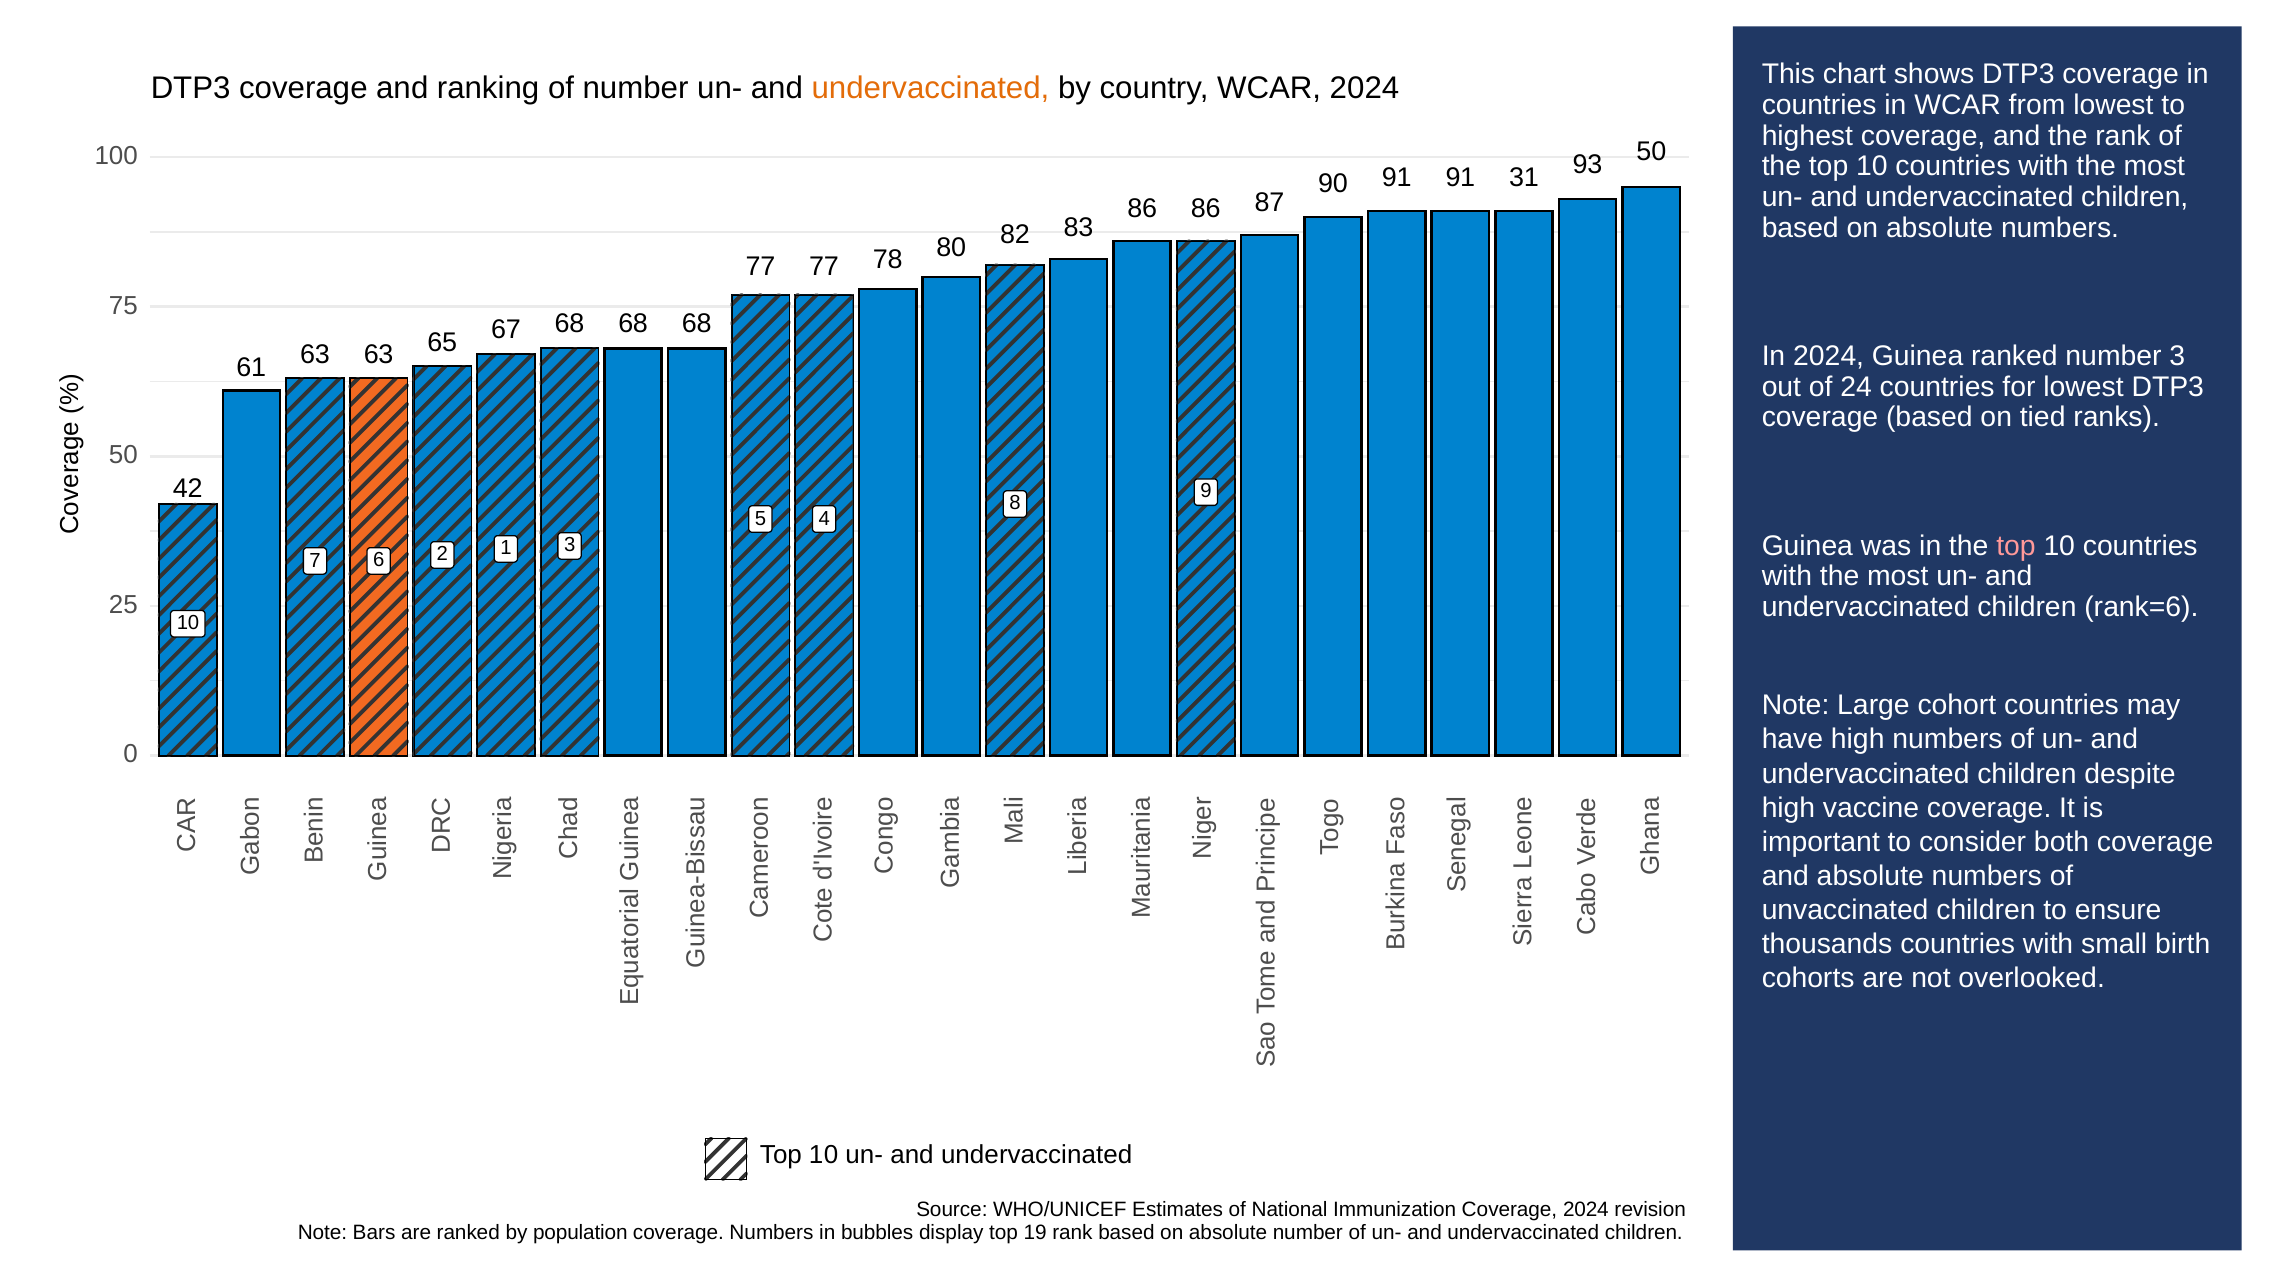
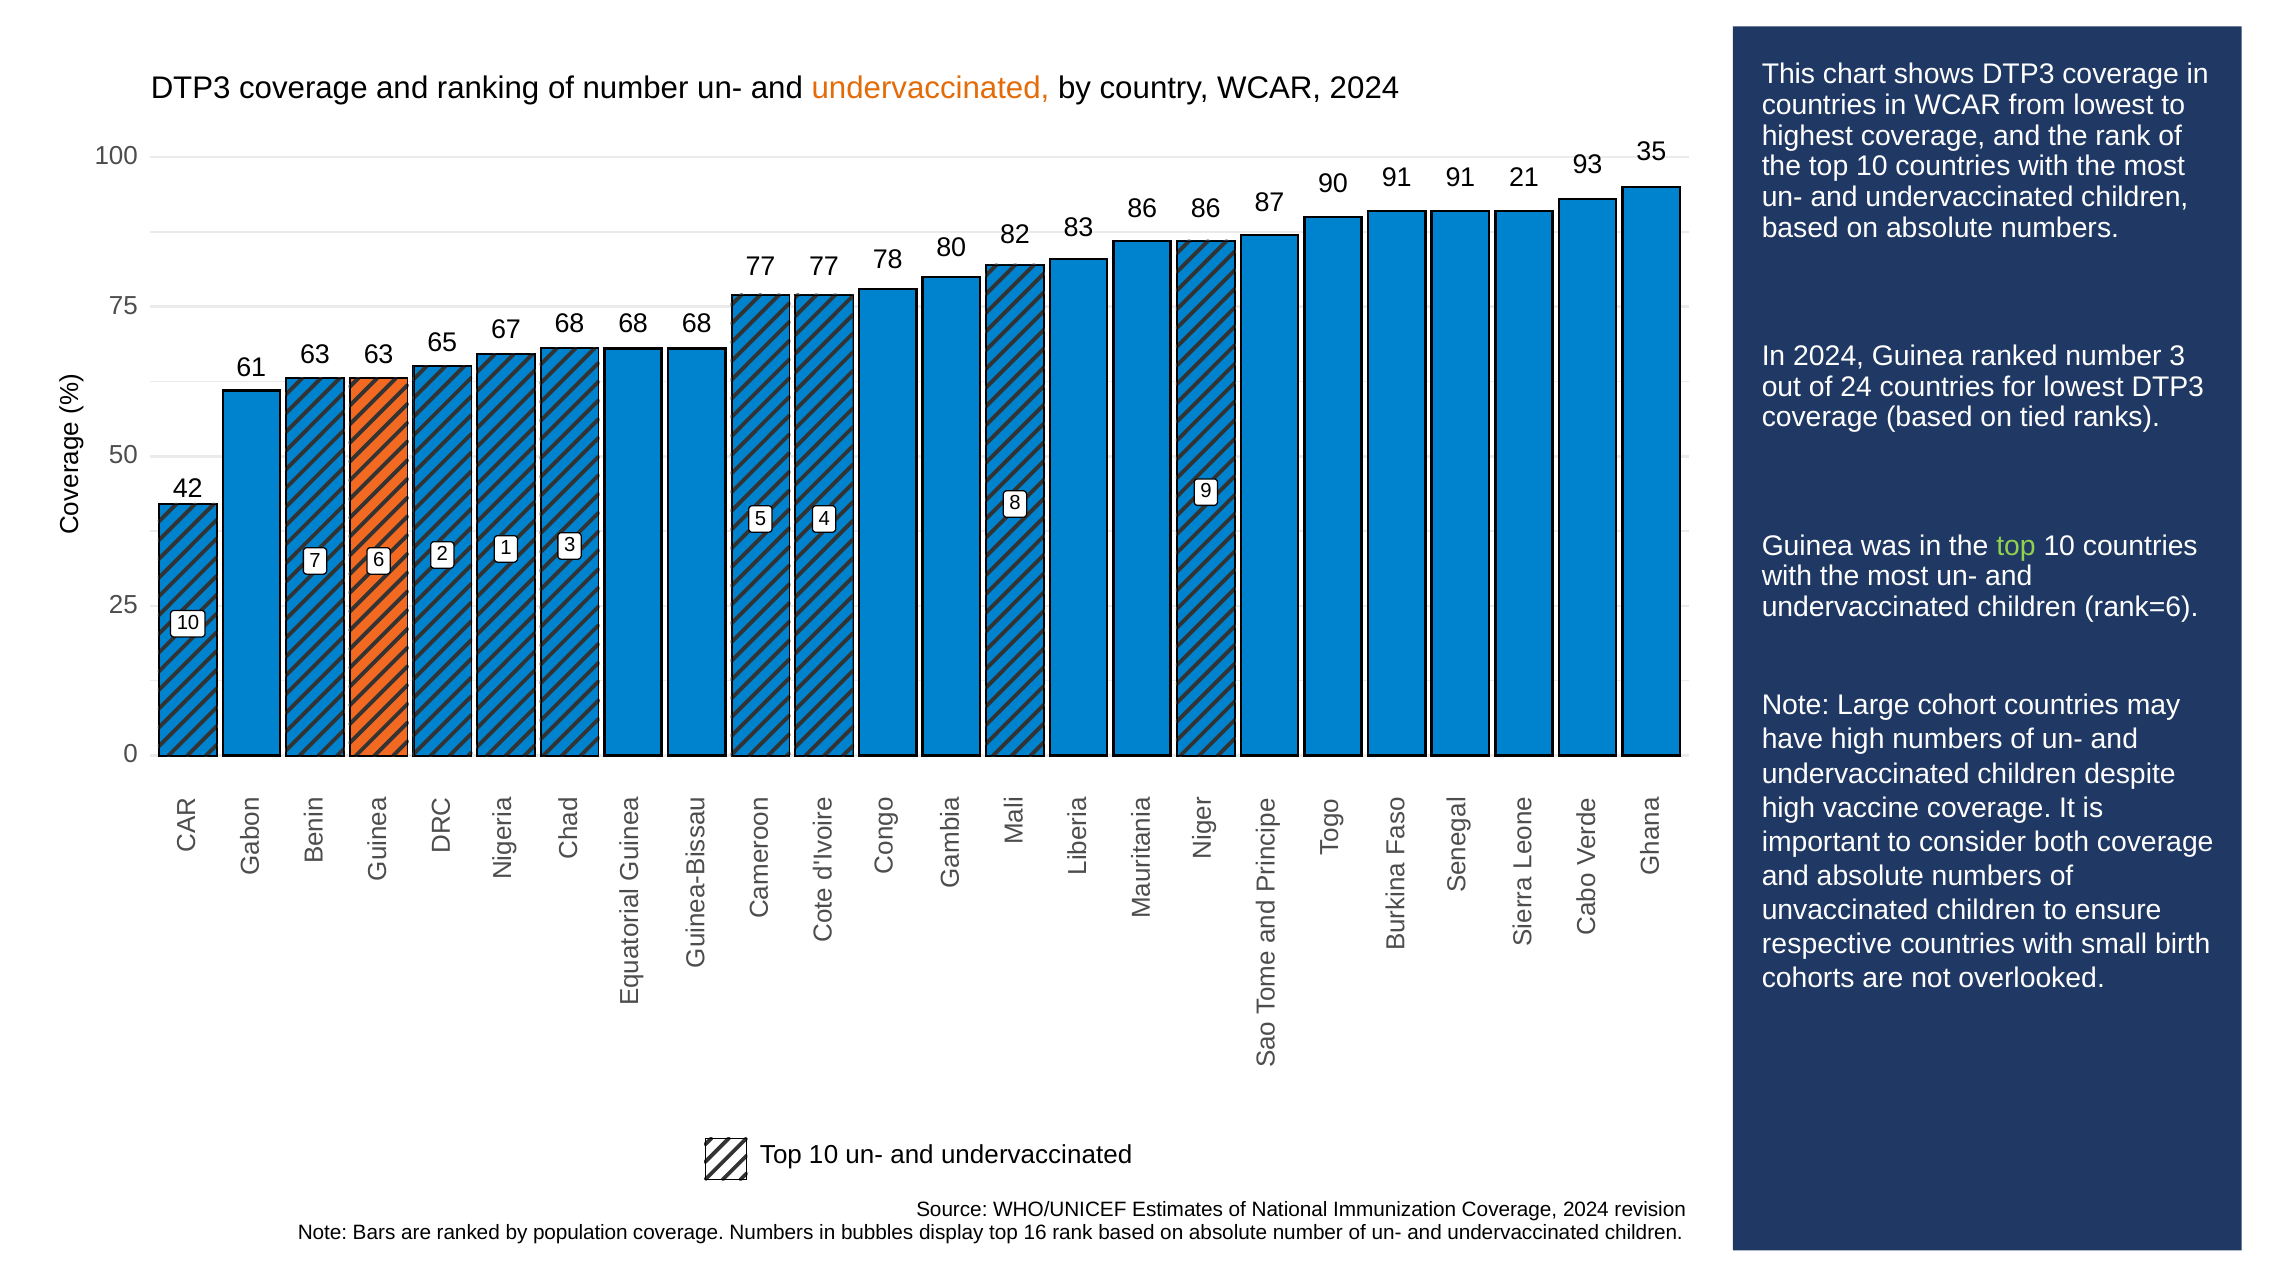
31: 31 -> 21
93 50: 50 -> 35
top at (2016, 546) colour: pink -> light green
thousands: thousands -> respective
19: 19 -> 16
